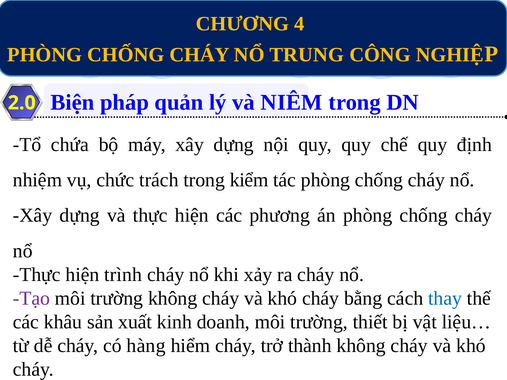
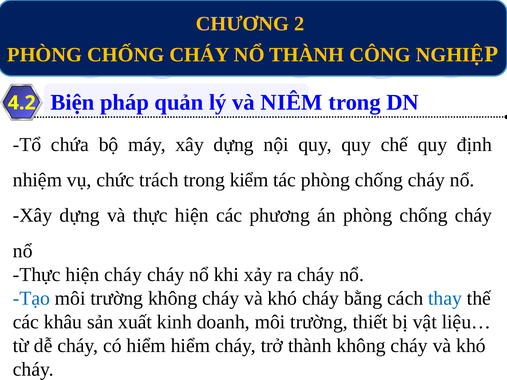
4: 4 -> 2
NỔ TRUNG: TRUNG -> THÀNH
2.0: 2.0 -> 4.2
hiện trình: trình -> cháy
Tạo colour: purple -> blue
có hàng: hàng -> hiểm
